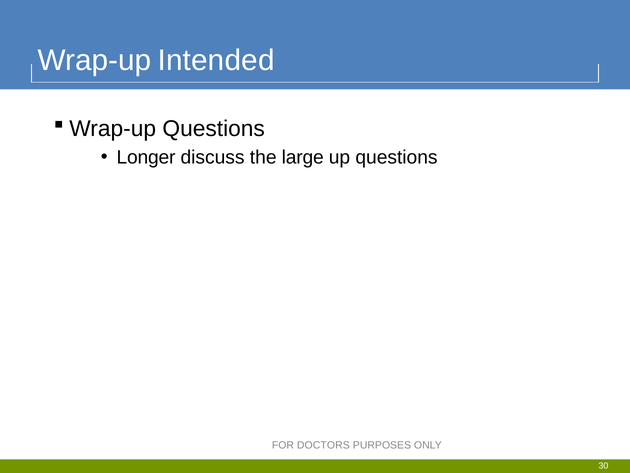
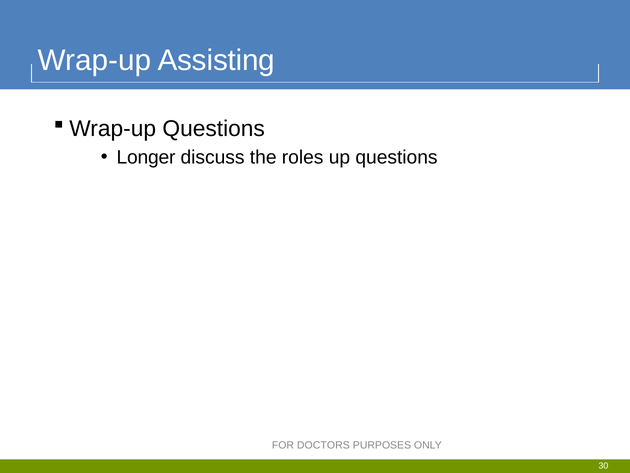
Intended: Intended -> Assisting
large: large -> roles
